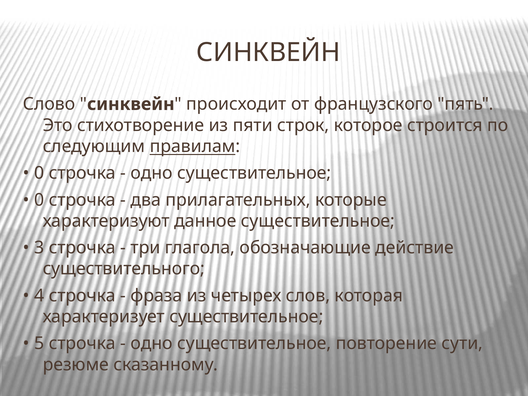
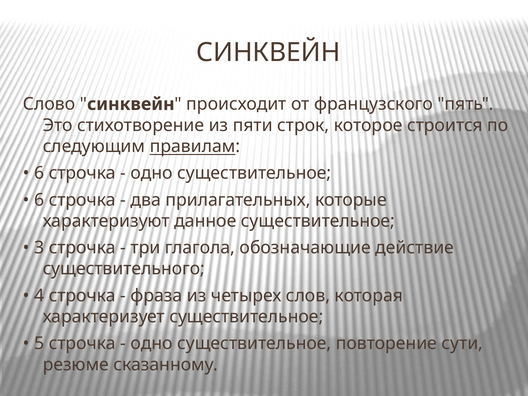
0 at (39, 173): 0 -> 6
0 at (39, 200): 0 -> 6
